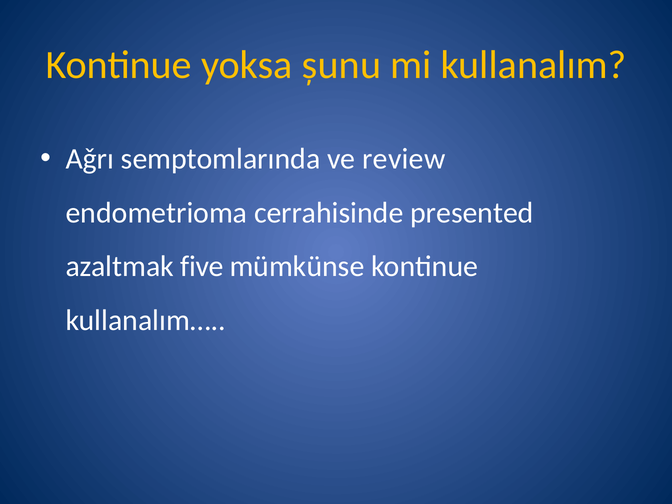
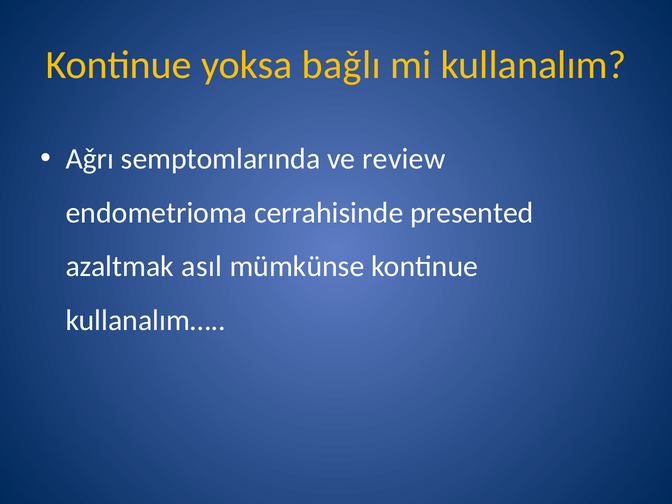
șunu: șunu -> baǧlı
five: five -> asıl
